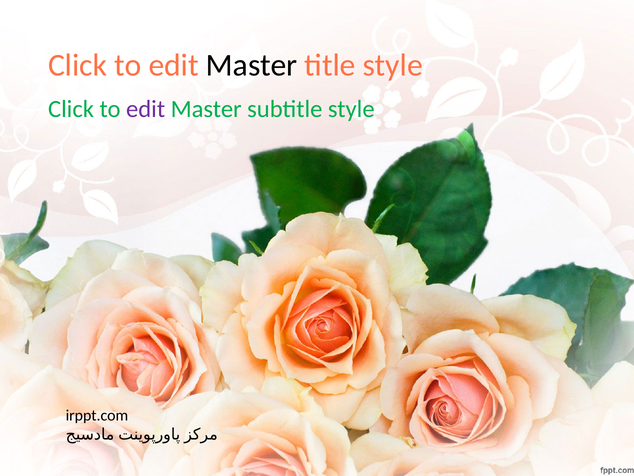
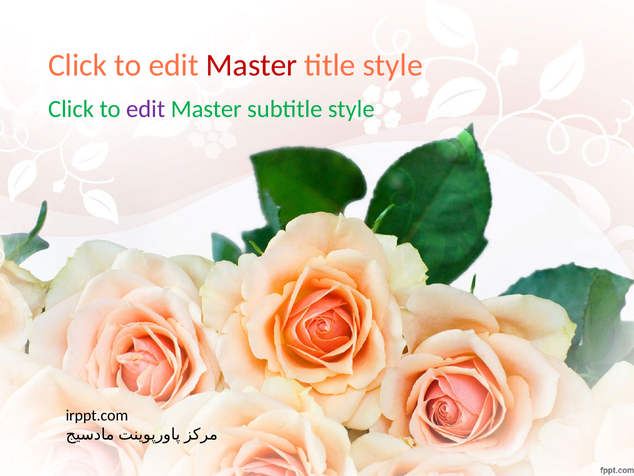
Master at (252, 65) colour: black -> red
